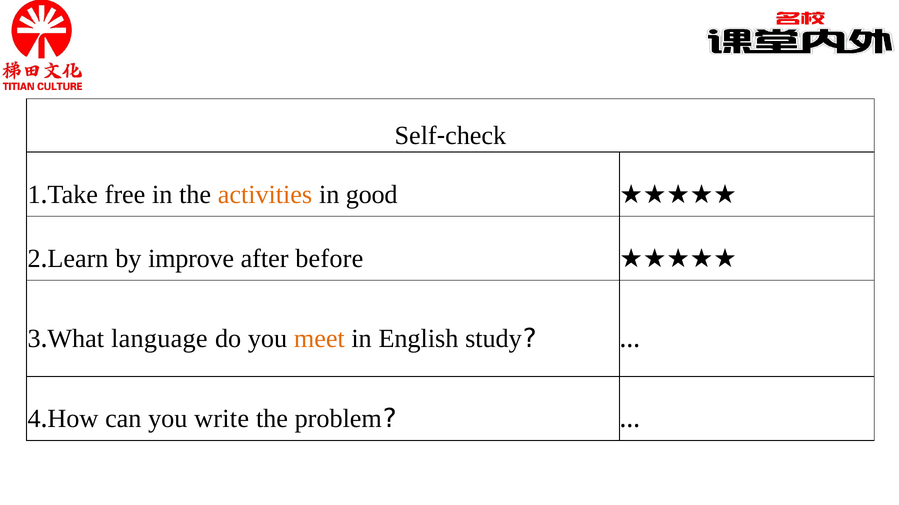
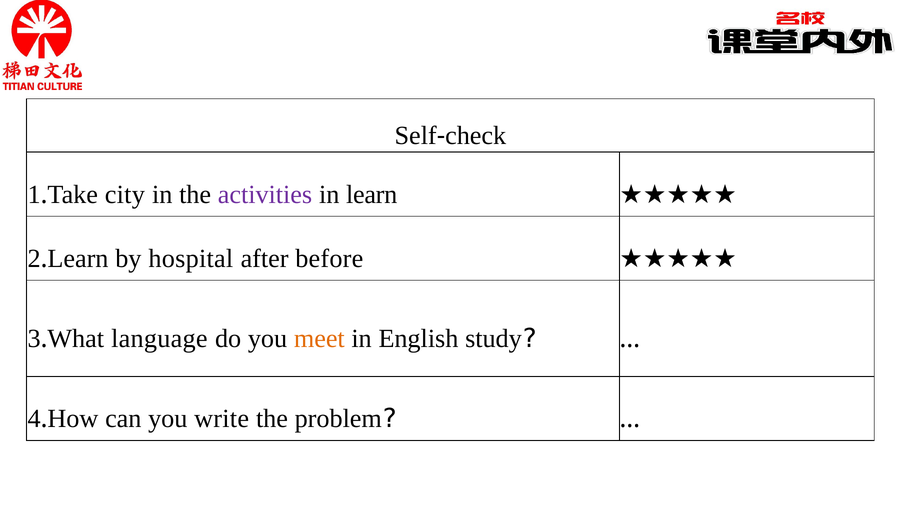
free: free -> city
activities colour: orange -> purple
in good: good -> learn
improve: improve -> hospital
